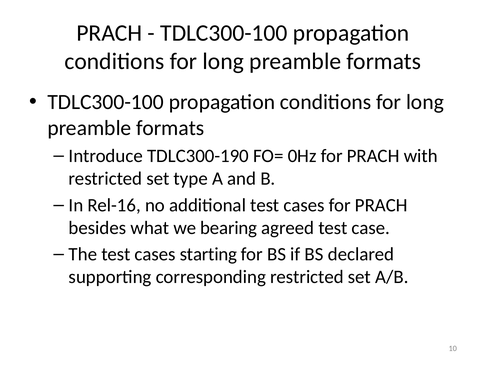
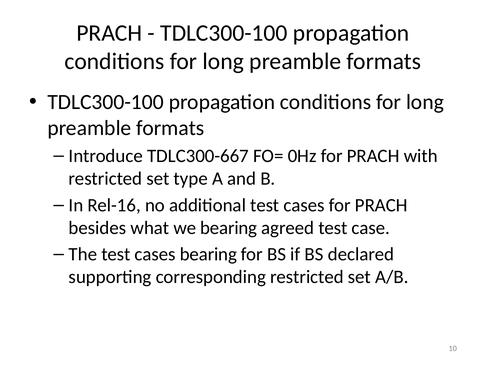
TDLC300-190: TDLC300-190 -> TDLC300-667
cases starting: starting -> bearing
